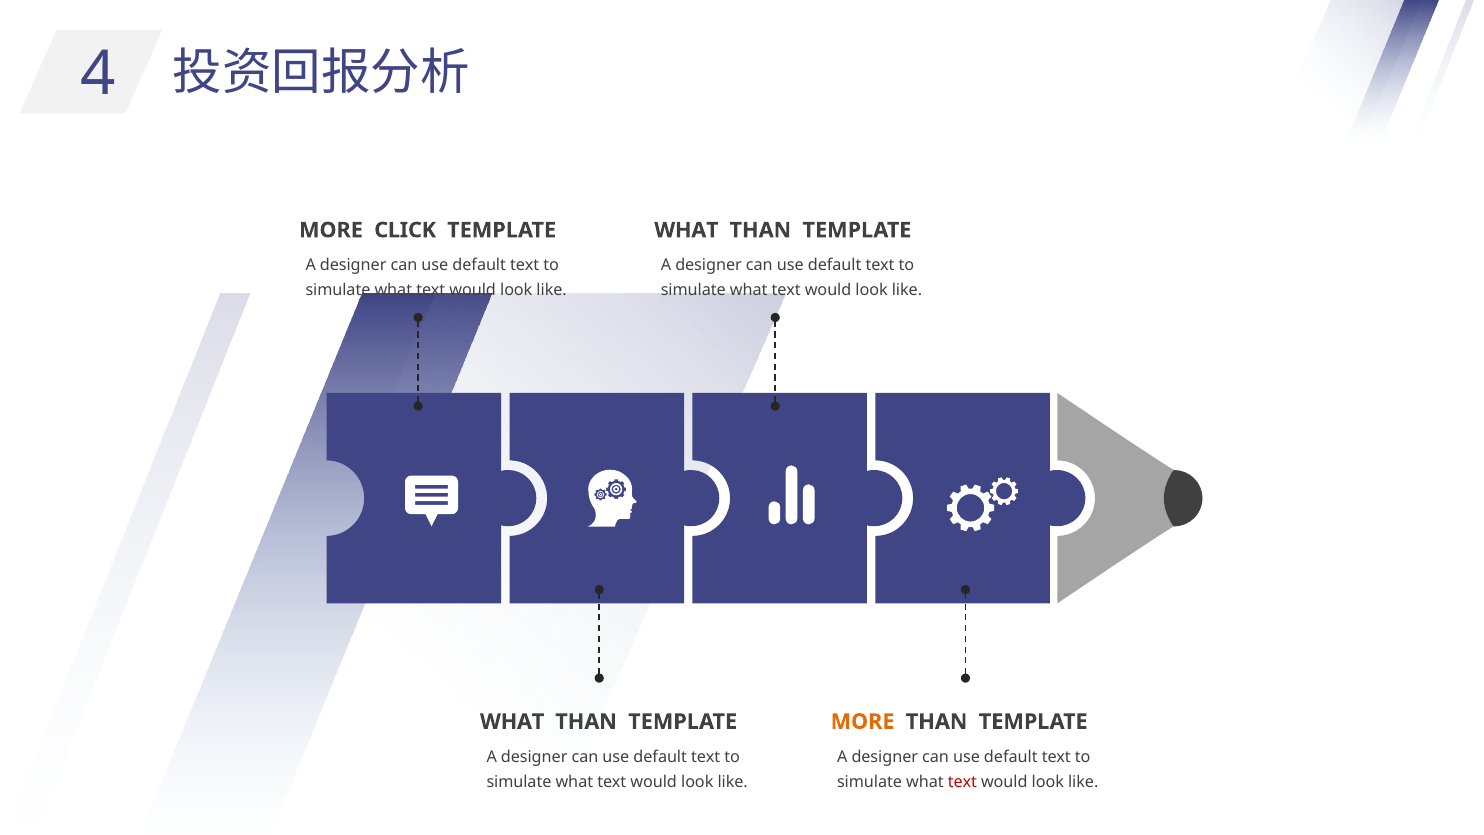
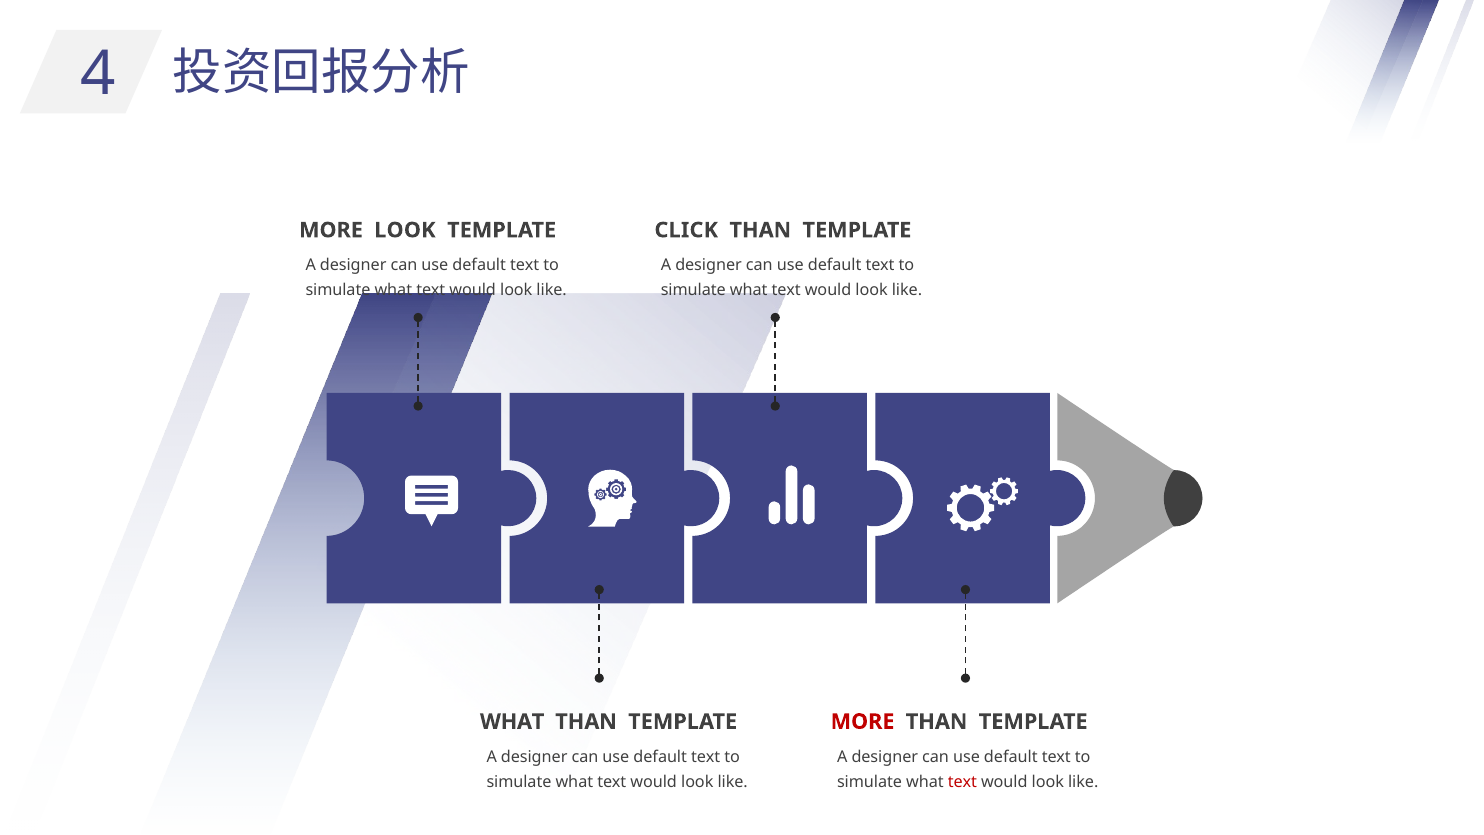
MORE CLICK: CLICK -> LOOK
WHAT at (686, 230): WHAT -> CLICK
MORE at (863, 721) colour: orange -> red
